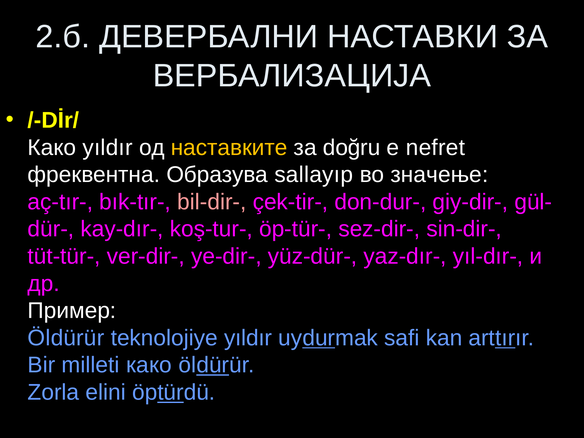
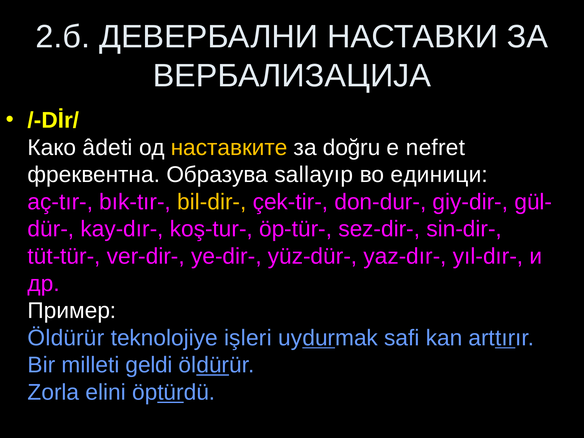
Како yıldır: yıldır -> âdeti
значење: значење -> единици
bil-dir- colour: pink -> yellow
teknolojiye yıldır: yıldır -> işleri
milleti како: како -> geldi
